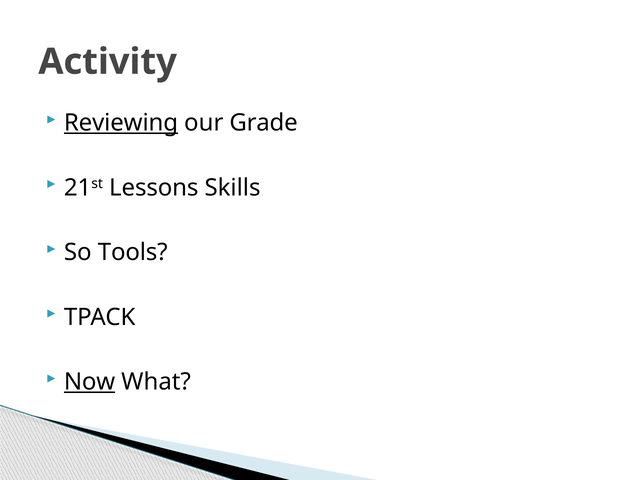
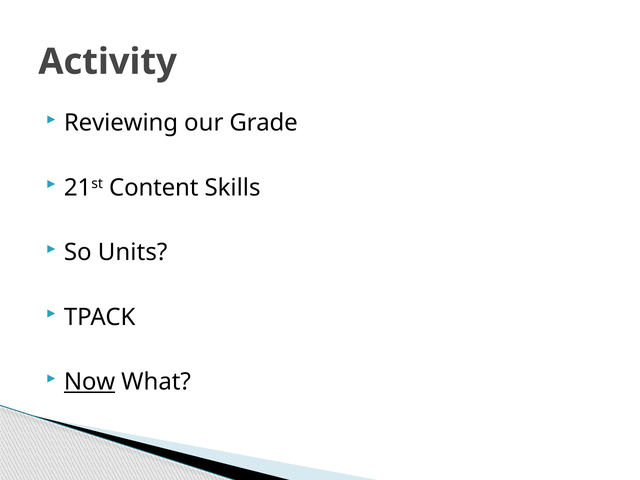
Reviewing underline: present -> none
Lessons: Lessons -> Content
Tools: Tools -> Units
